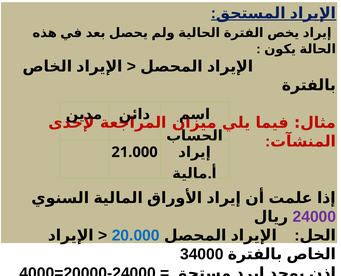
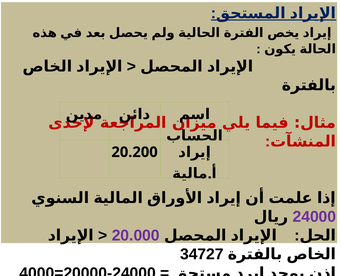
21.000: 21.000 -> 20.200
20.000 colour: blue -> purple
34000: 34000 -> 34727
